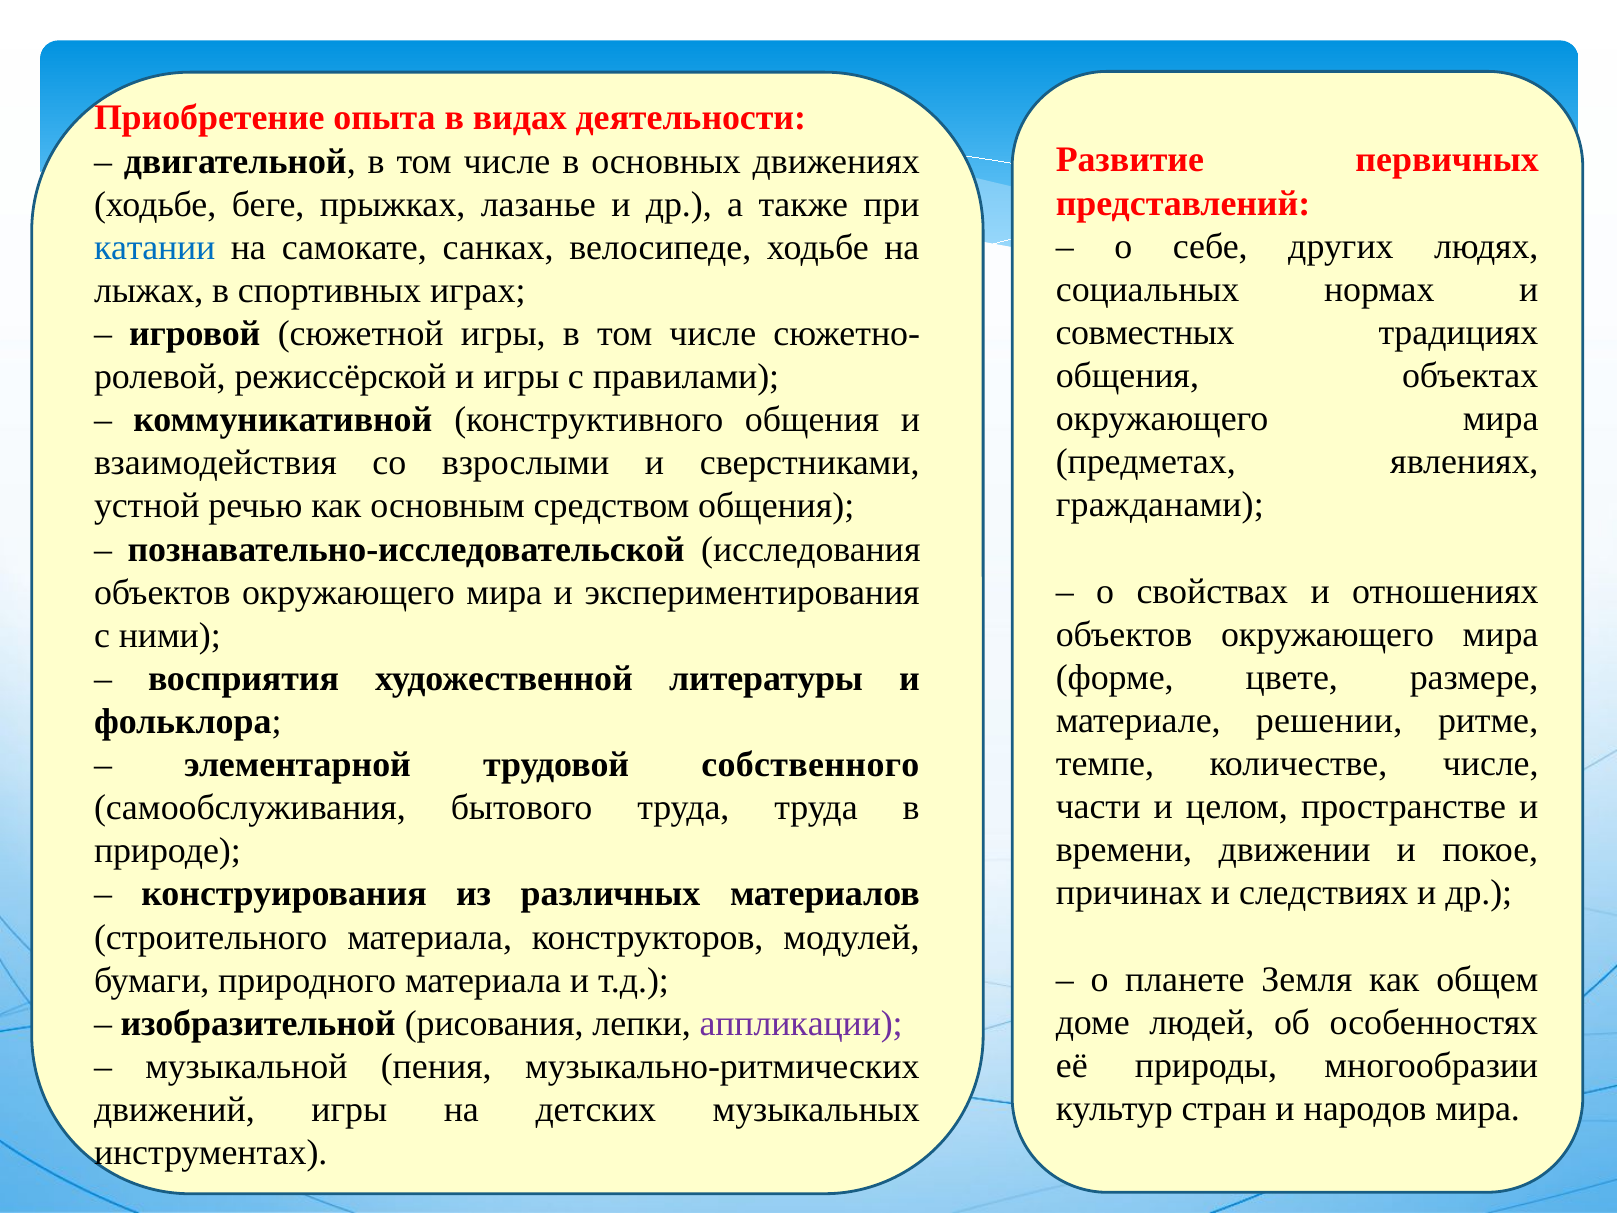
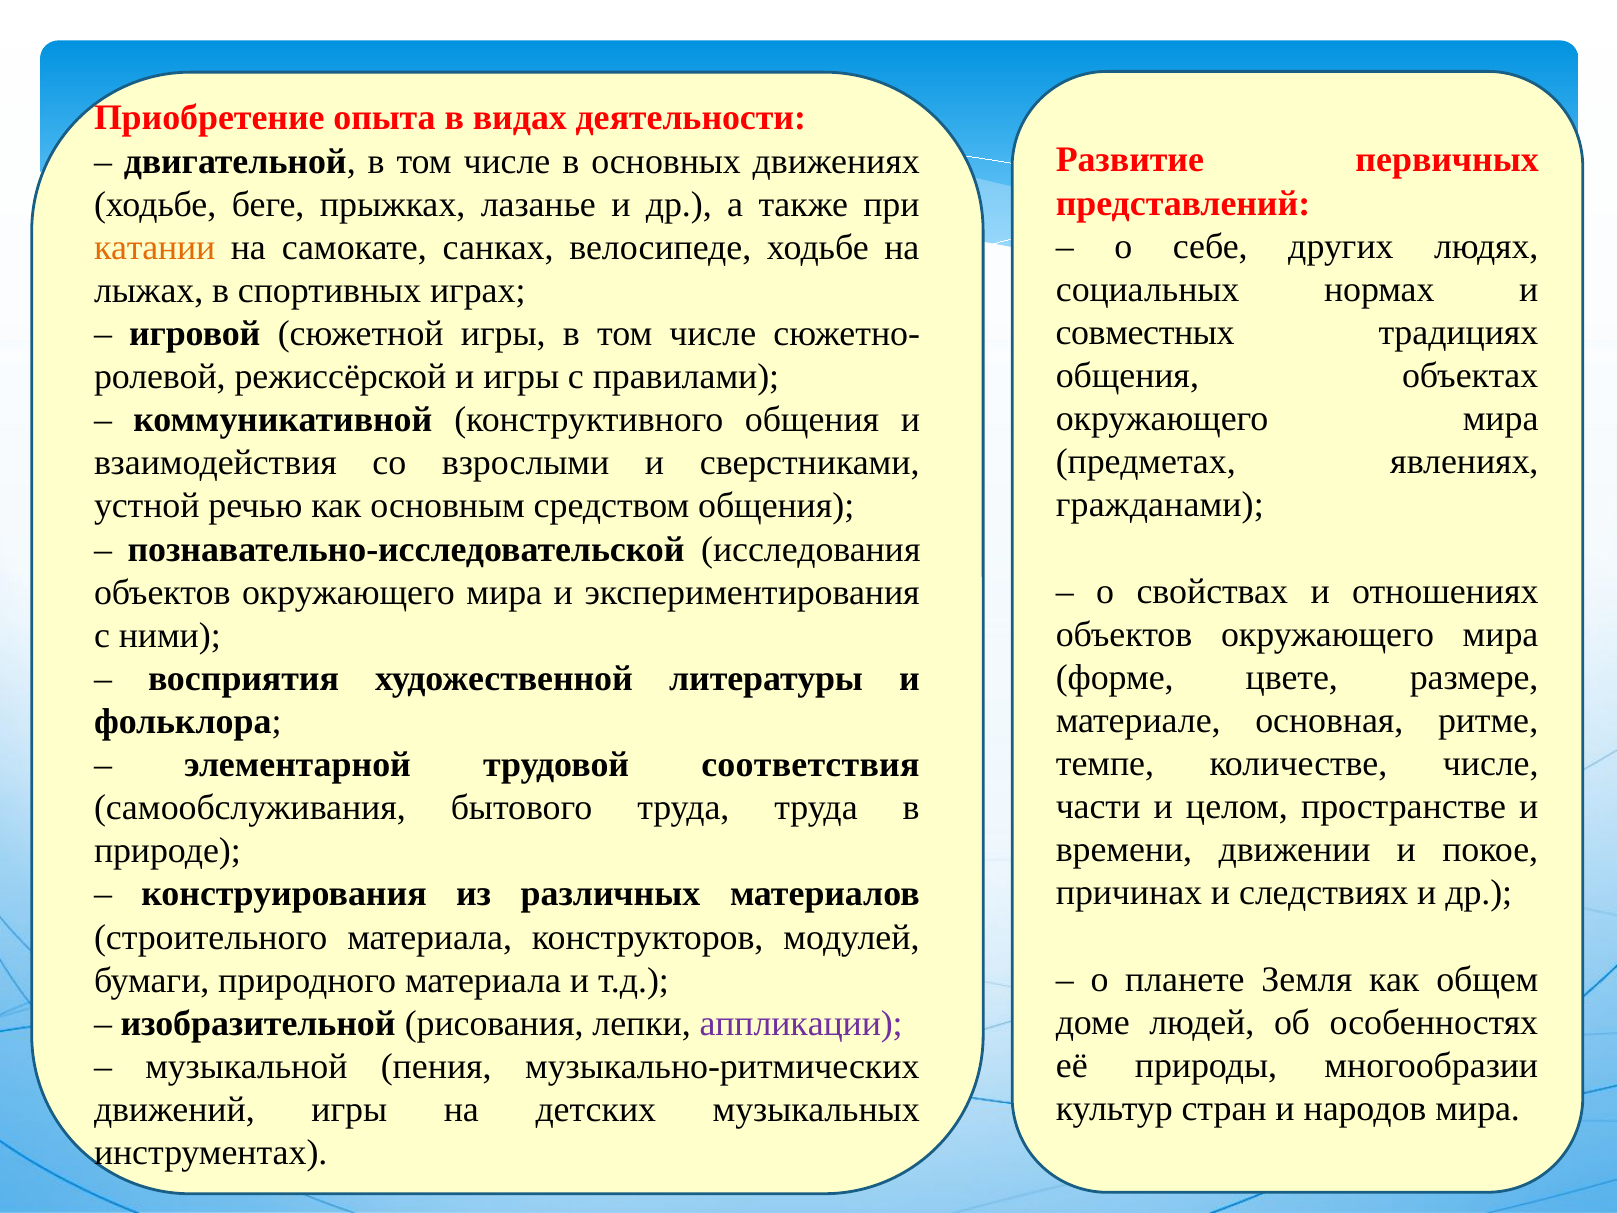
катании colour: blue -> orange
решении: решении -> основная
собственного: собственного -> соответствия
